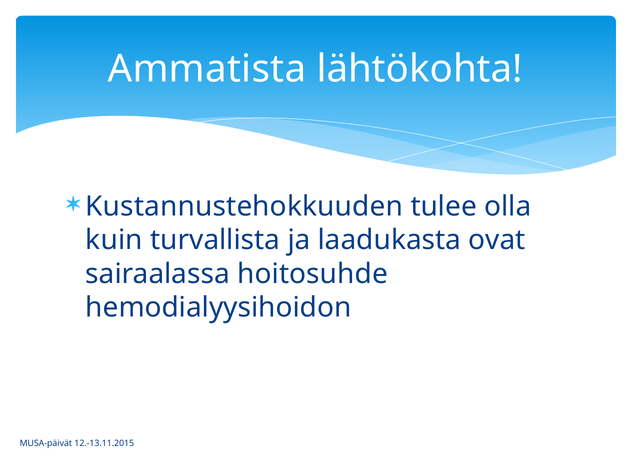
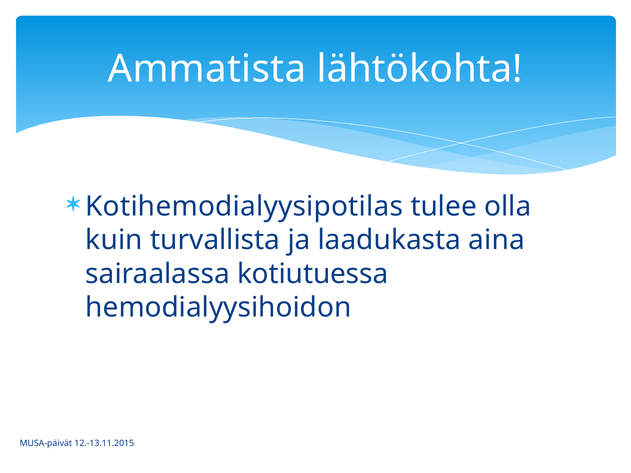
Kustannustehokkuuden: Kustannustehokkuuden -> Kotihemodialyysipotilas
ovat: ovat -> aina
hoitosuhde: hoitosuhde -> kotiutuessa
